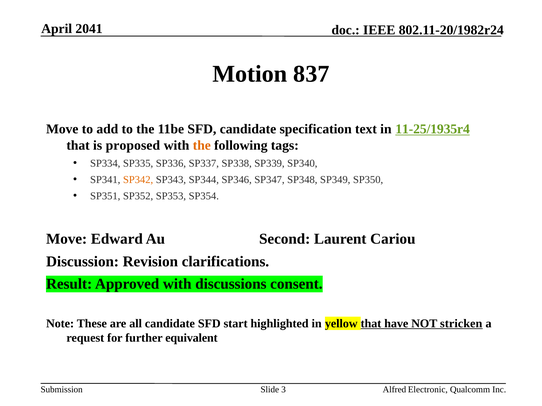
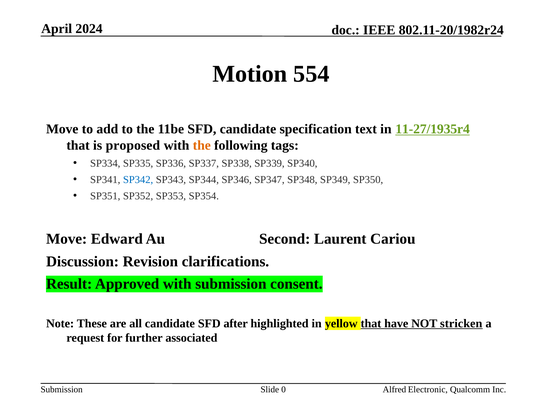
2041: 2041 -> 2024
837: 837 -> 554
11-25/1935r4: 11-25/1935r4 -> 11-27/1935r4
SP342 colour: orange -> blue
with discussions: discussions -> submission
start: start -> after
equivalent: equivalent -> associated
3: 3 -> 0
